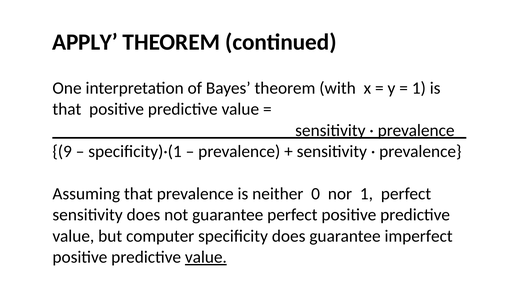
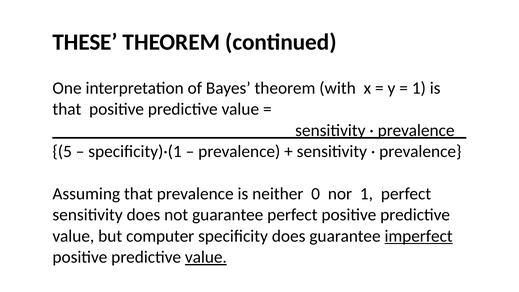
APPLY: APPLY -> THESE
9: 9 -> 5
imperfect underline: none -> present
